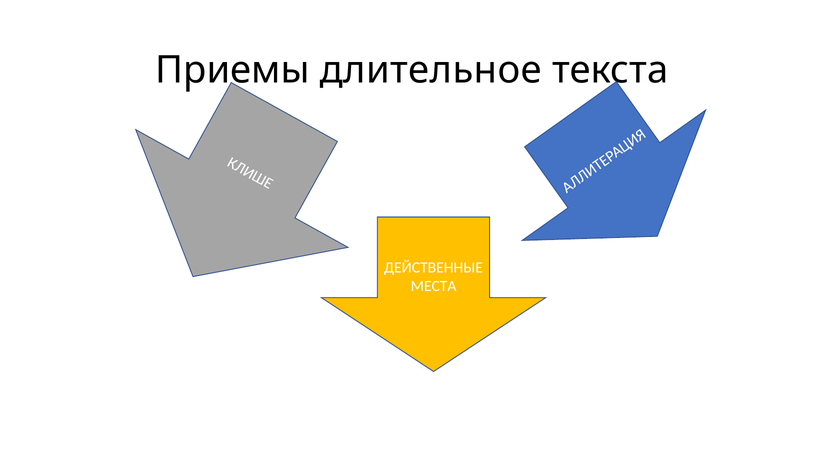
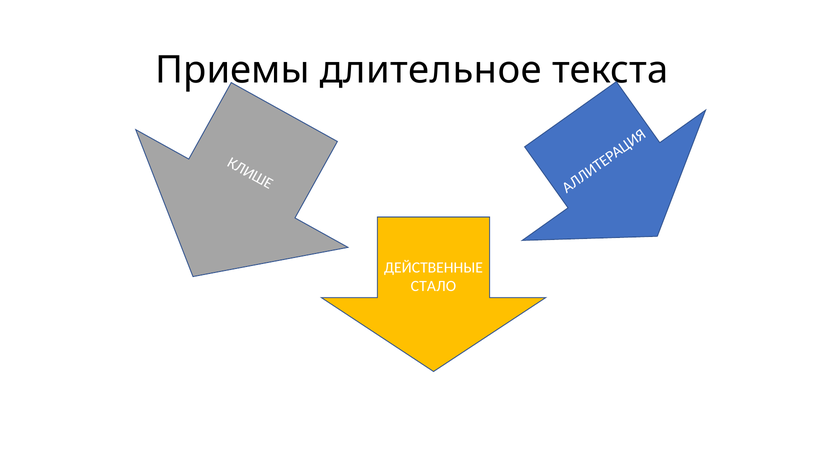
МЕСТА: МЕСТА -> СТАЛО
